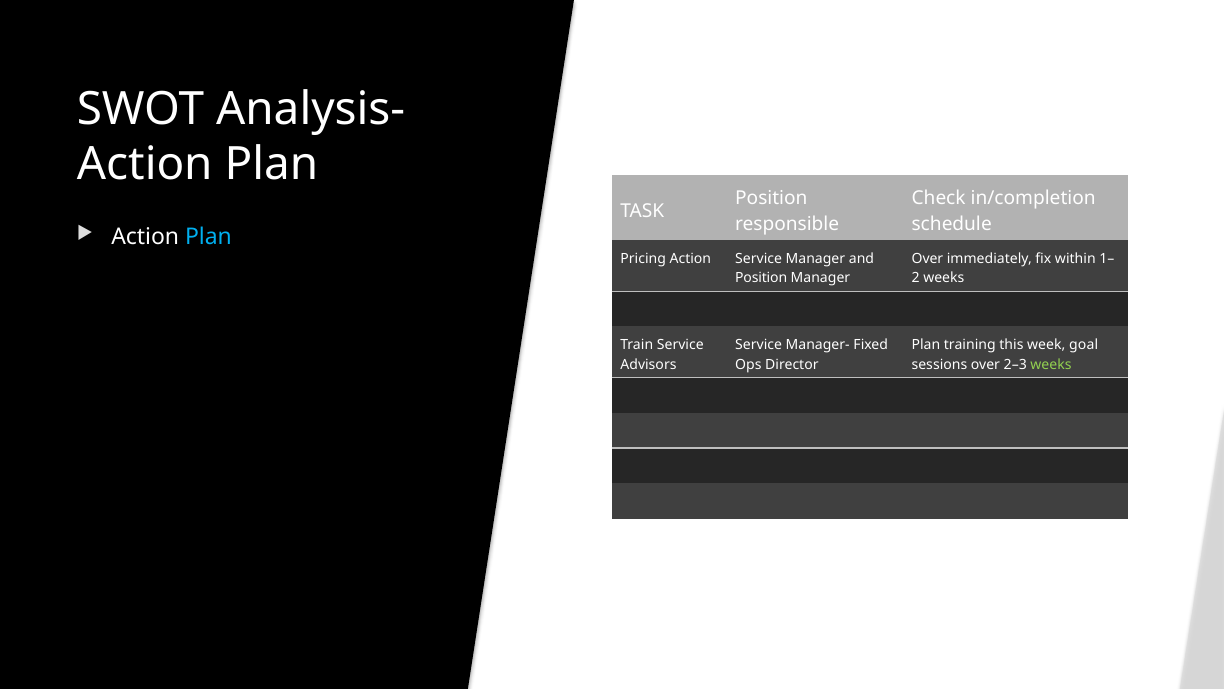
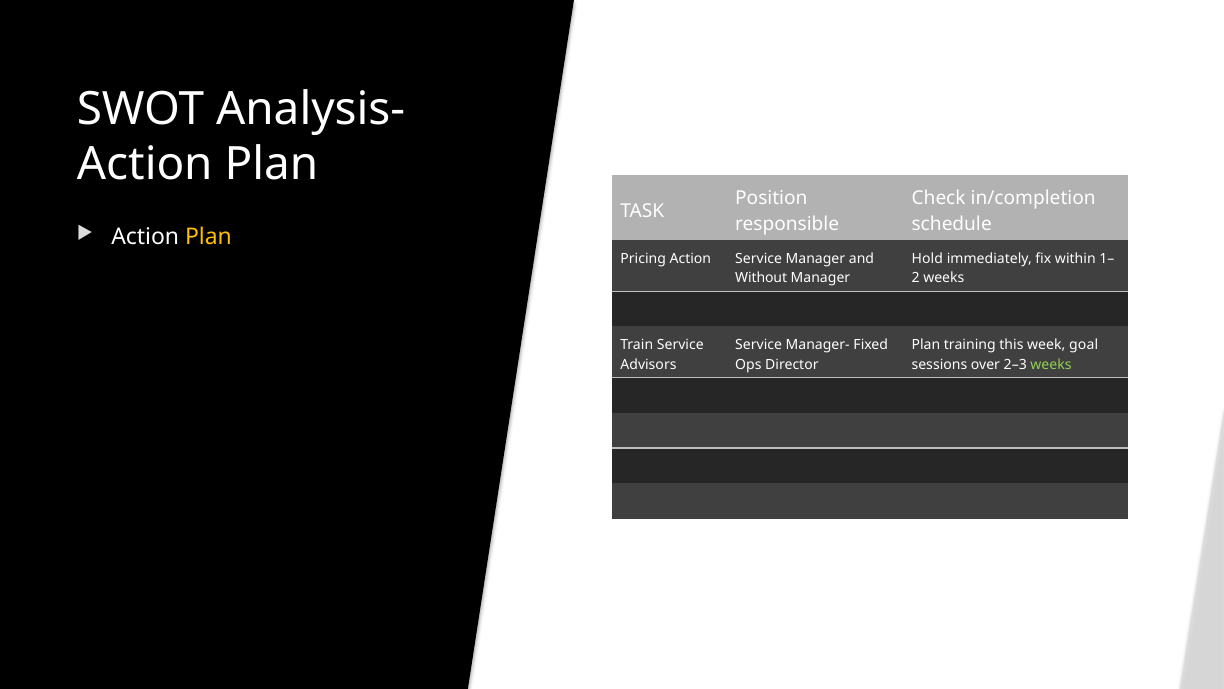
Plan at (208, 237) colour: light blue -> yellow
Over at (927, 259): Over -> Hold
Position at (761, 278): Position -> Without
